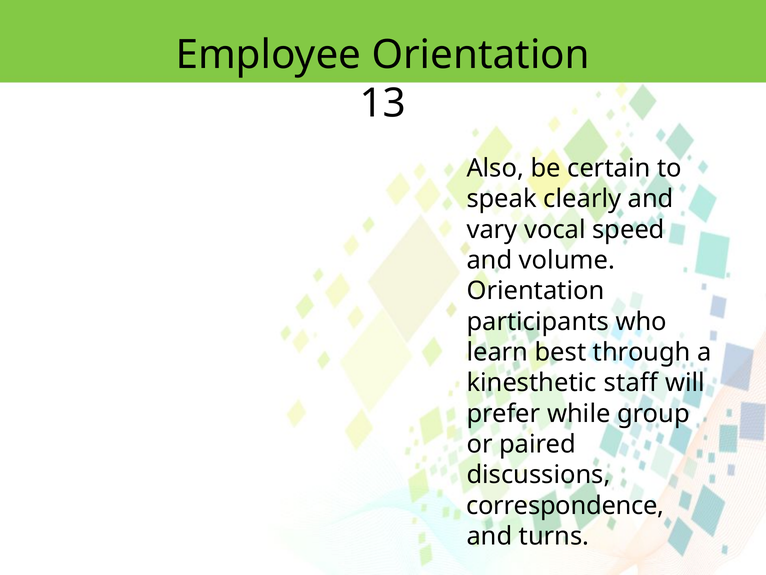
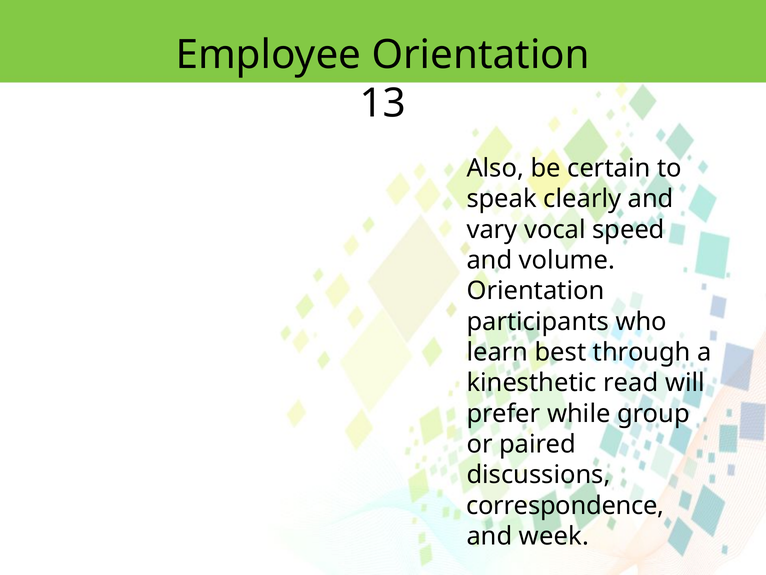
staff: staff -> read
turns: turns -> week
